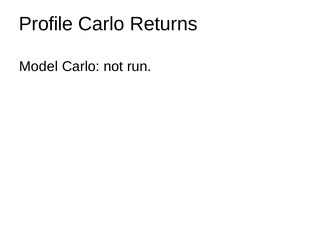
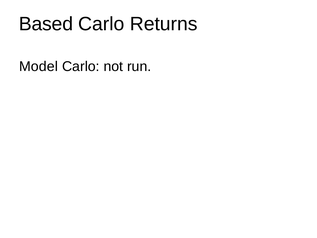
Profile: Profile -> Based
